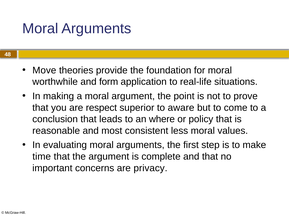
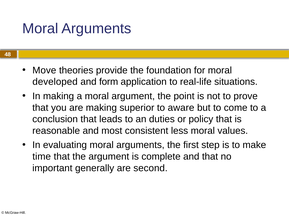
worthwhile: worthwhile -> developed
are respect: respect -> making
where: where -> duties
concerns: concerns -> generally
privacy: privacy -> second
